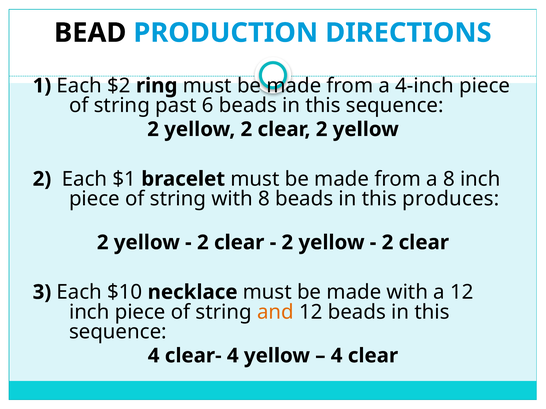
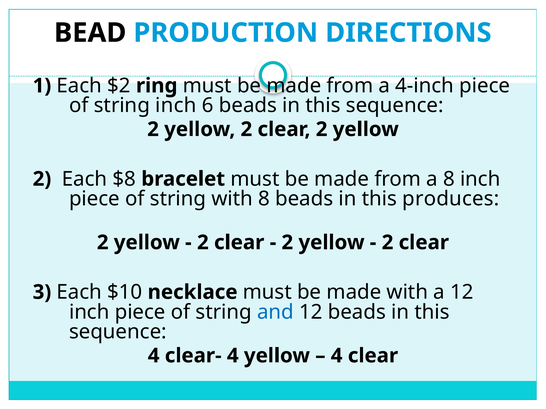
string past: past -> inch
$1: $1 -> $8
and colour: orange -> blue
